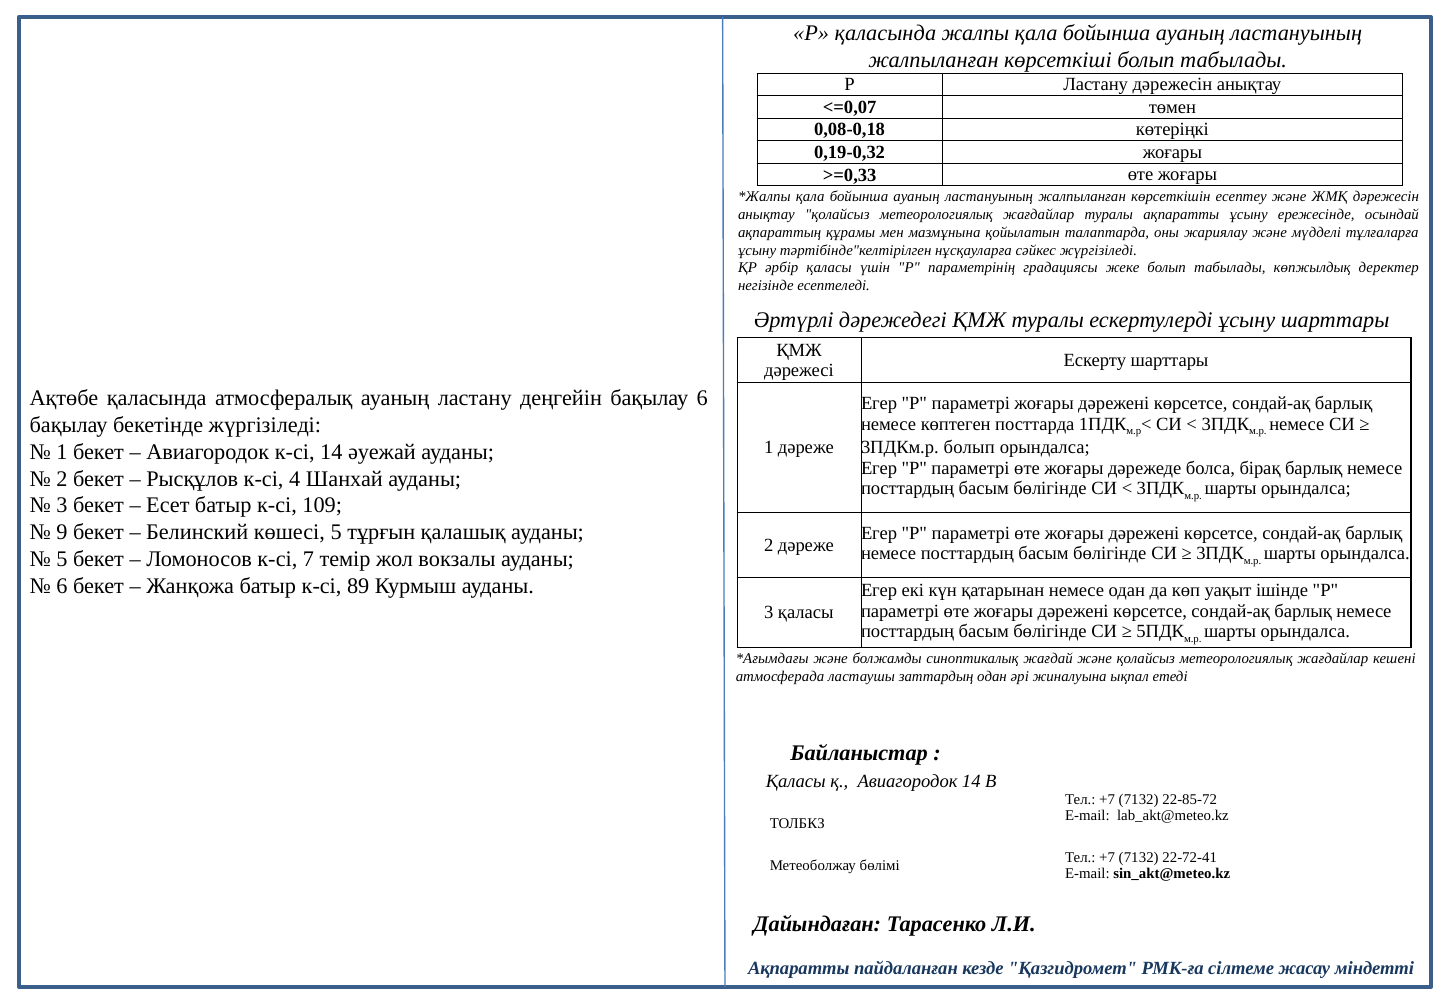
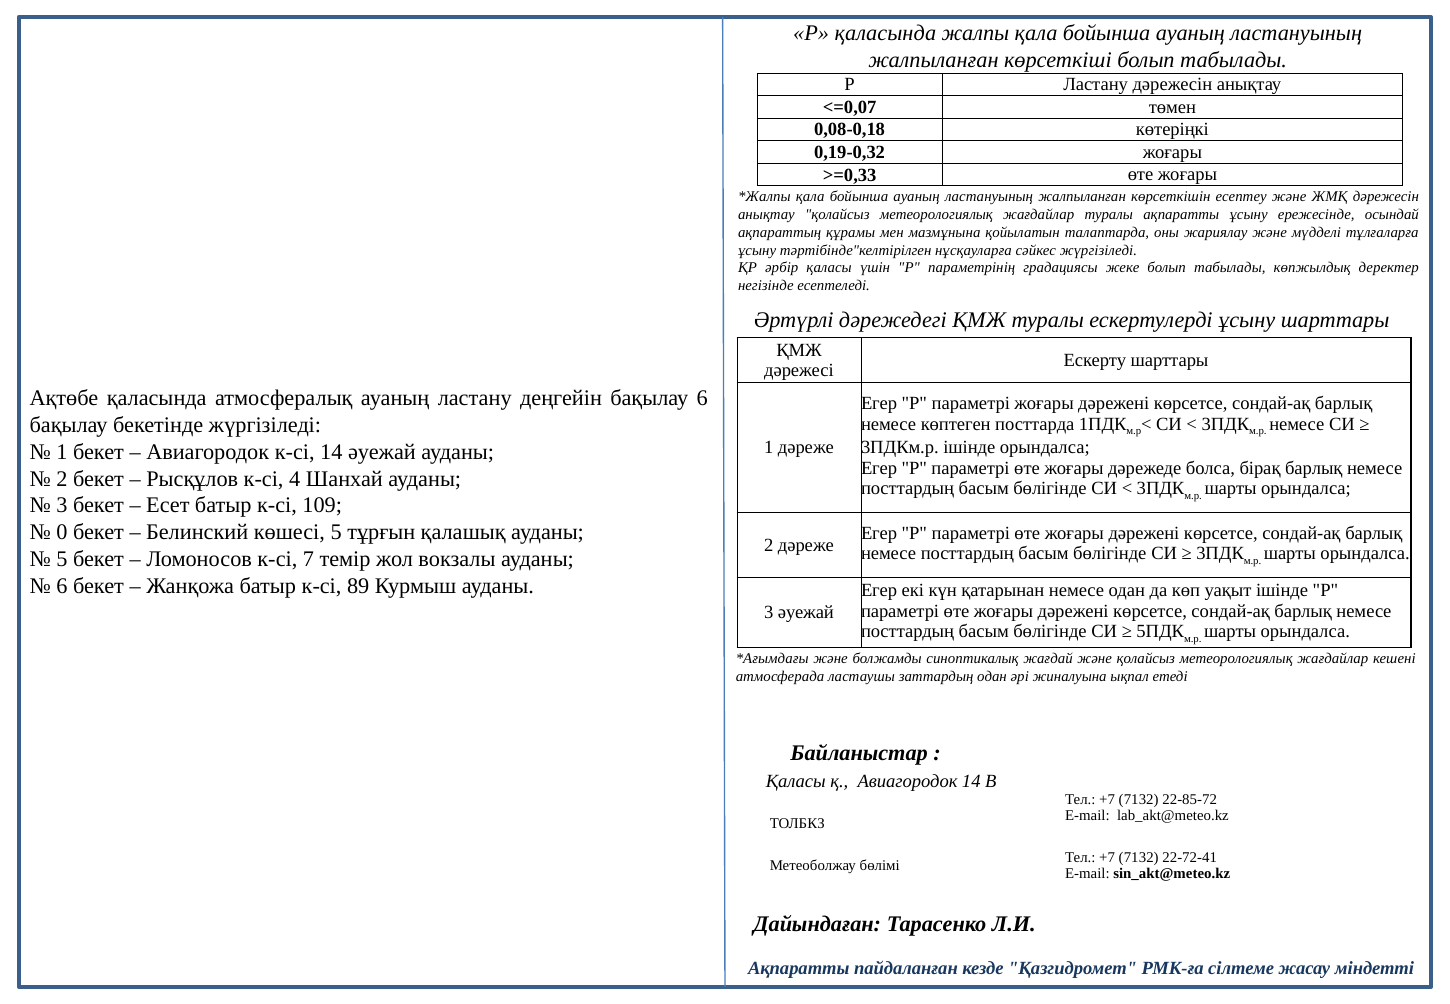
3ПДКм.р болып: болып -> ішінде
9: 9 -> 0
3 қаласы: қаласы -> әуежай
